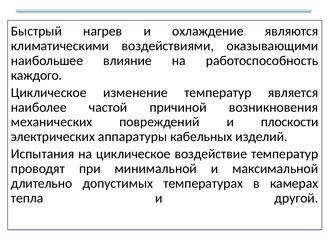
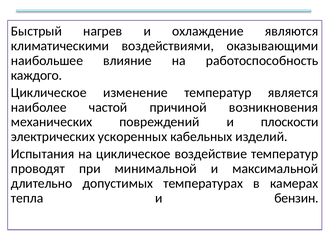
аппаратуры: аппаратуры -> ускоренных
другой: другой -> бензин
